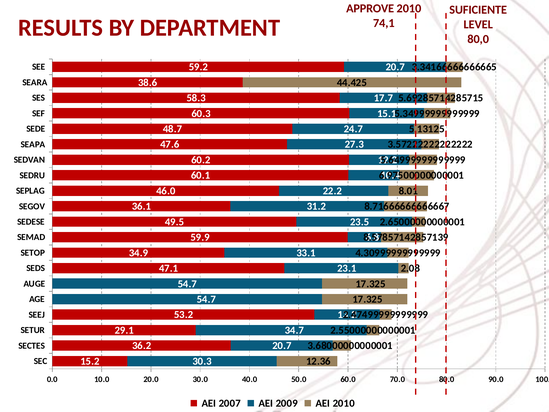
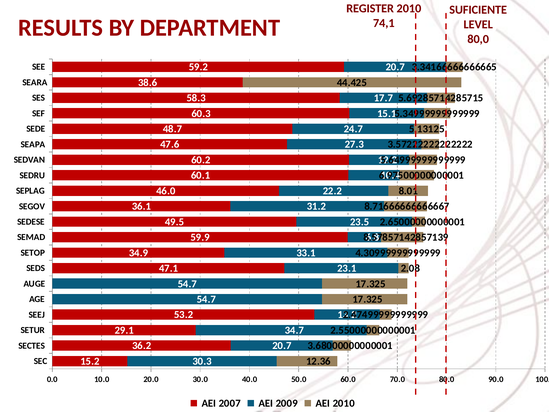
APPROVE: APPROVE -> REGISTER
